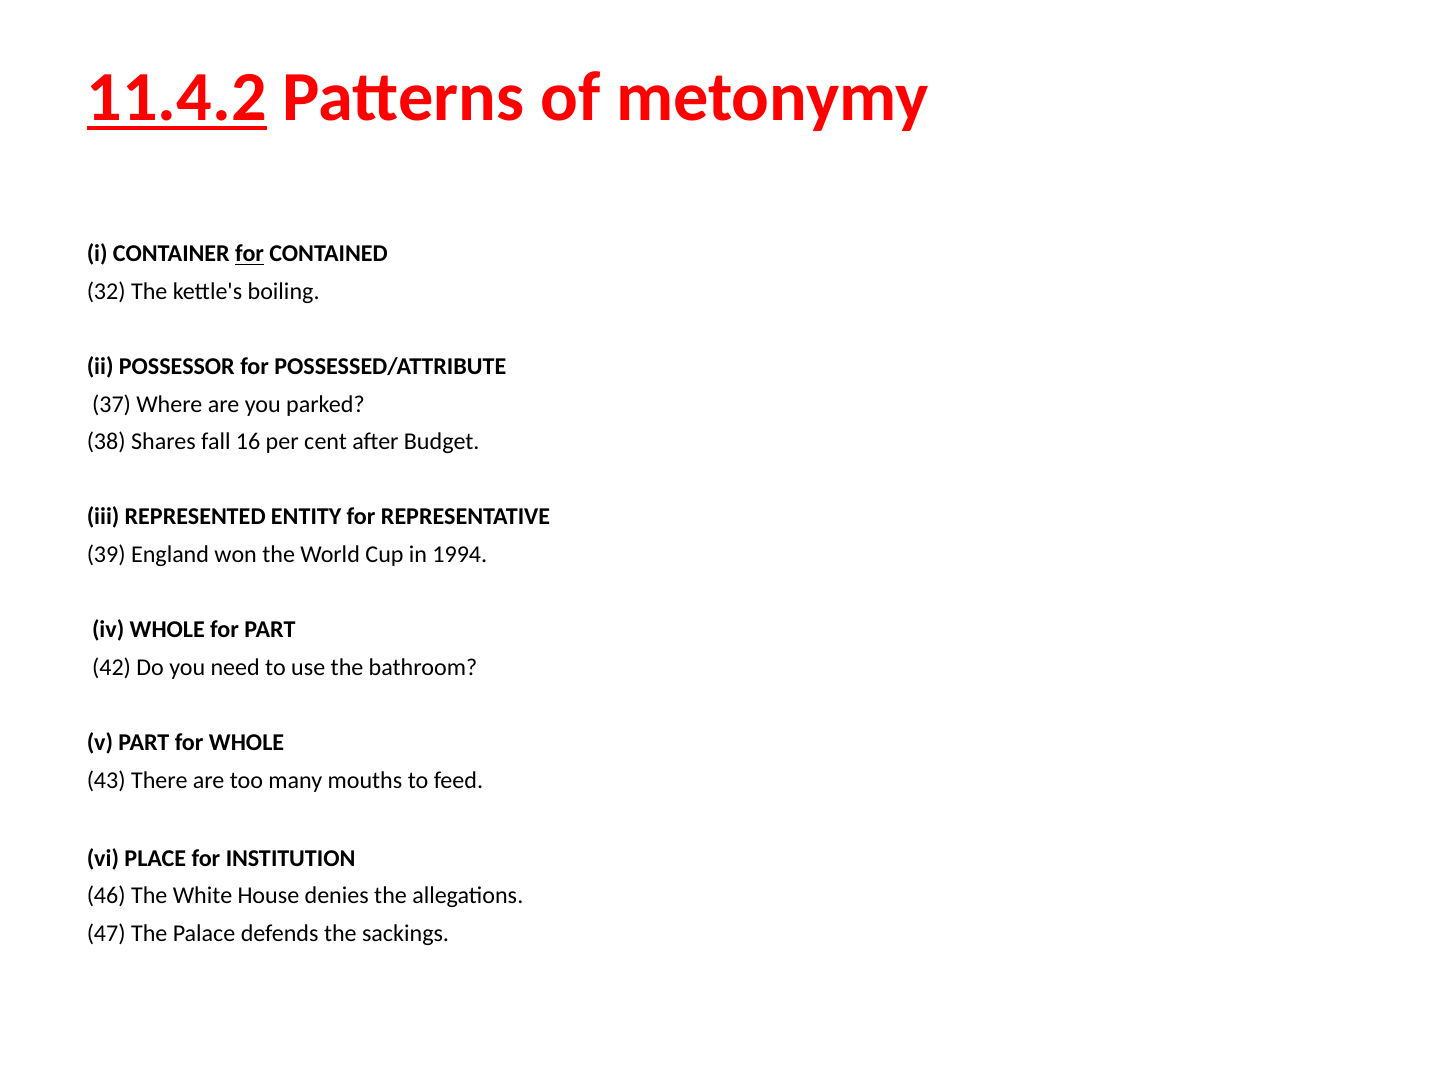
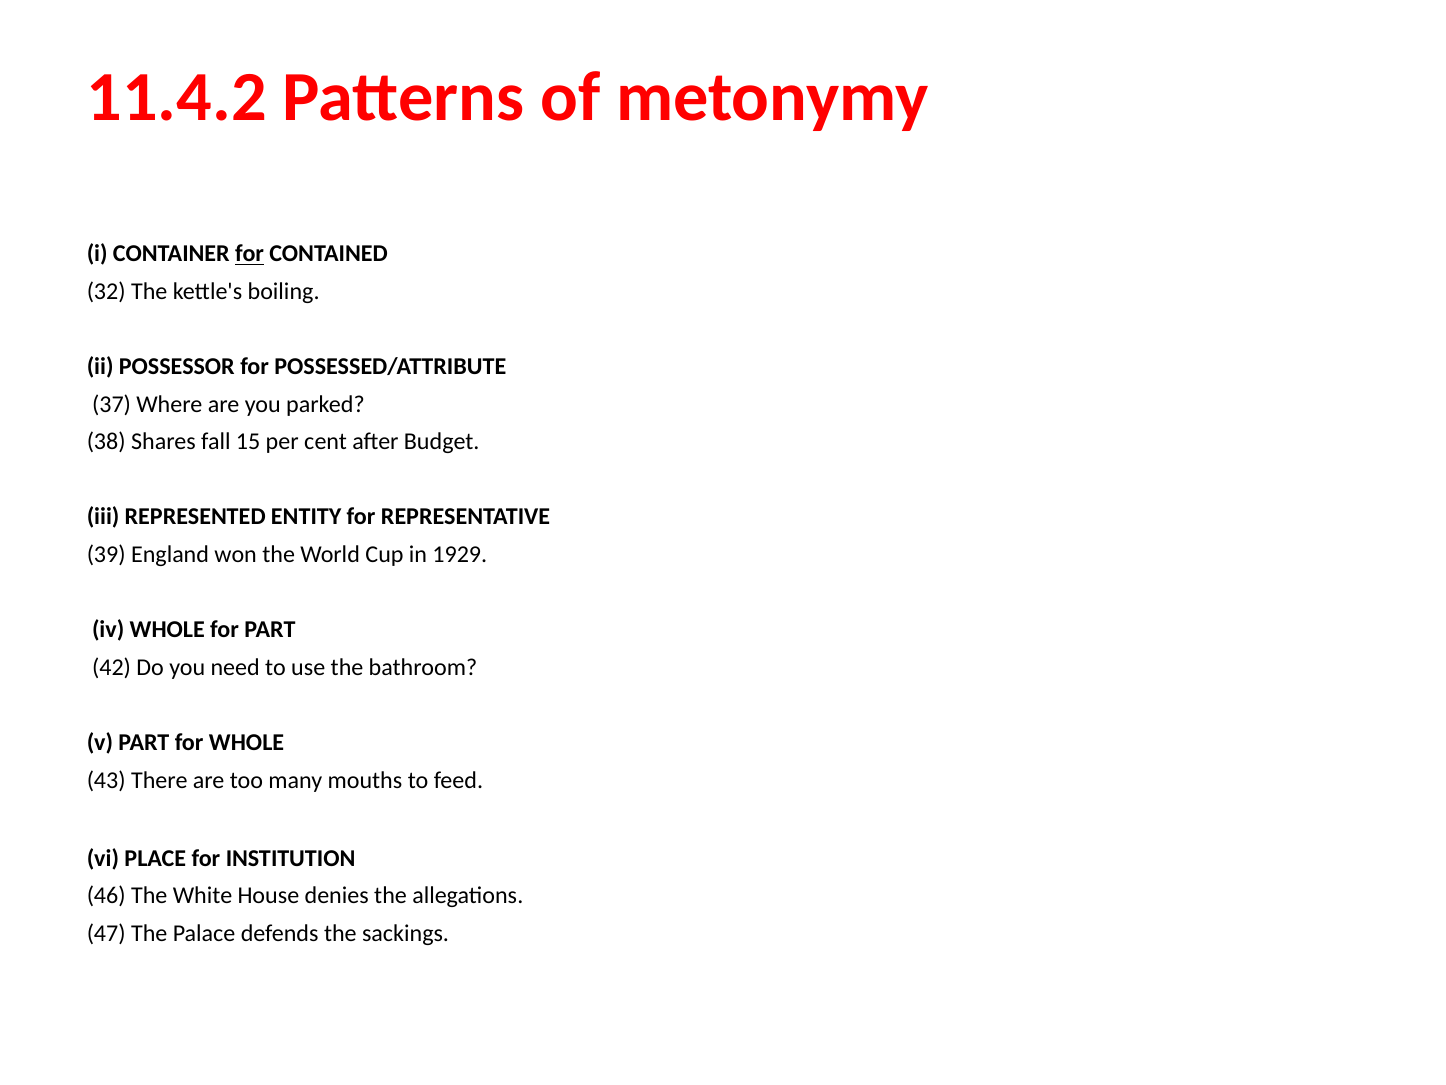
11.4.2 underline: present -> none
16: 16 -> 15
1994: 1994 -> 1929
